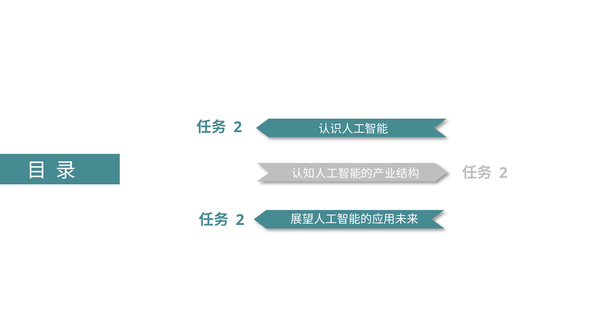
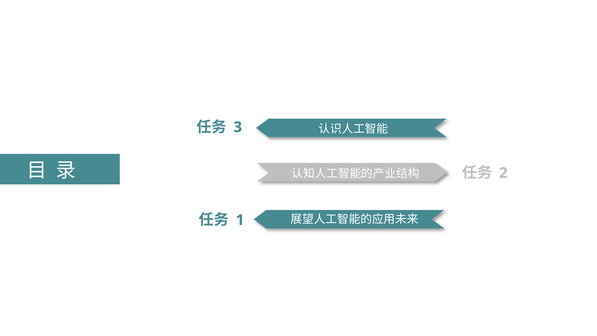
2 at (238, 127): 2 -> 3
2 at (240, 220): 2 -> 1
